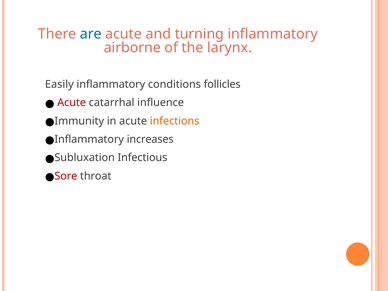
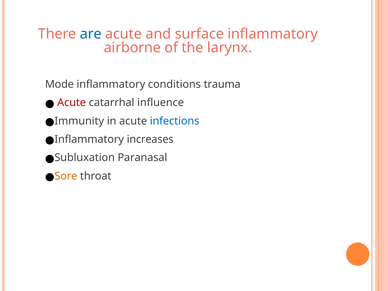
turning: turning -> surface
Easily: Easily -> Mode
follicles: follicles -> trauma
infections colour: orange -> blue
Infectious: Infectious -> Paranasal
Sore colour: red -> orange
